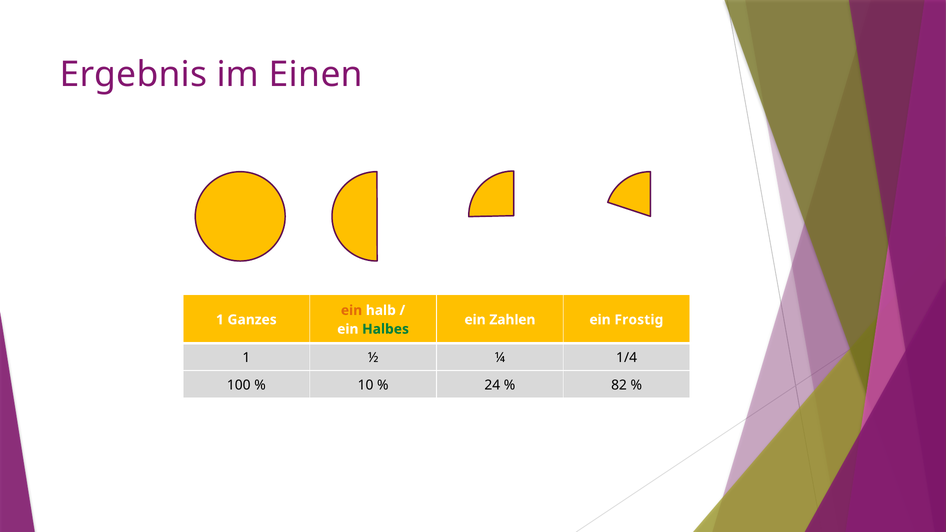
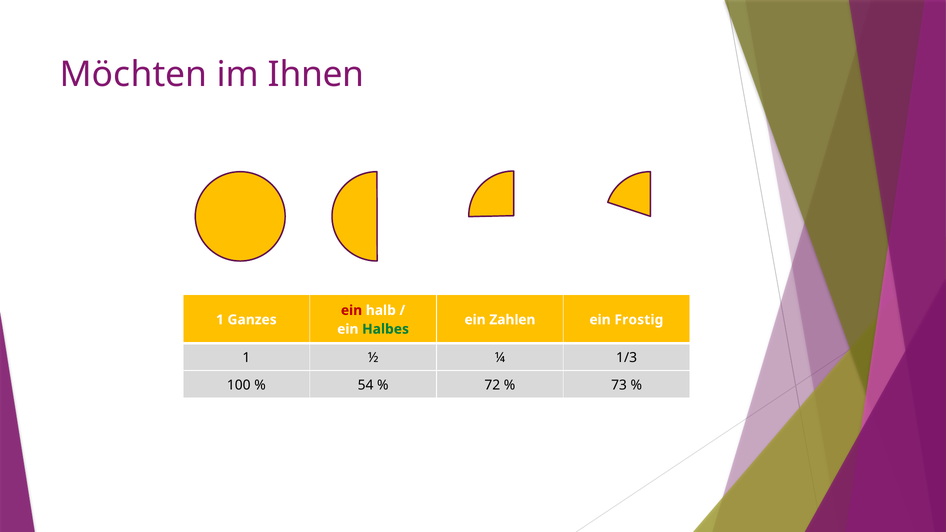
Ergebnis: Ergebnis -> Möchten
Einen: Einen -> Ihnen
ein at (352, 310) colour: orange -> red
1/4: 1/4 -> 1/3
10: 10 -> 54
24: 24 -> 72
82: 82 -> 73
